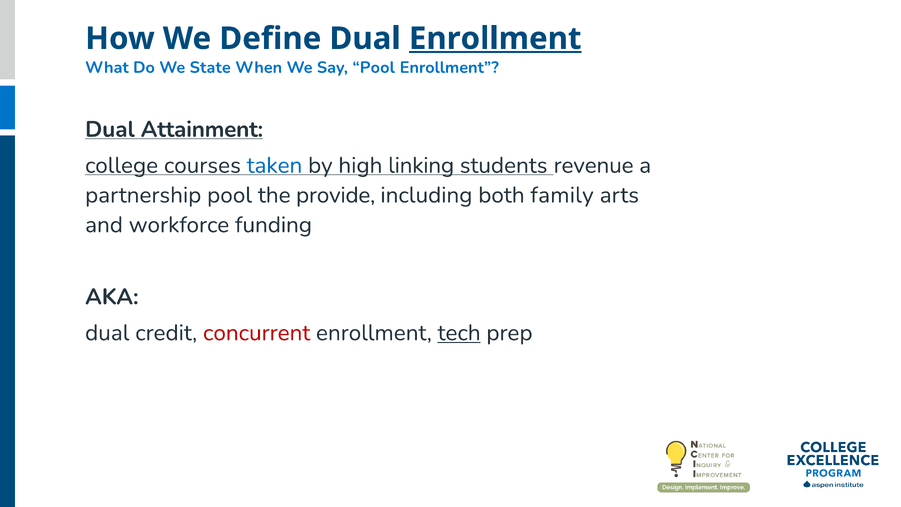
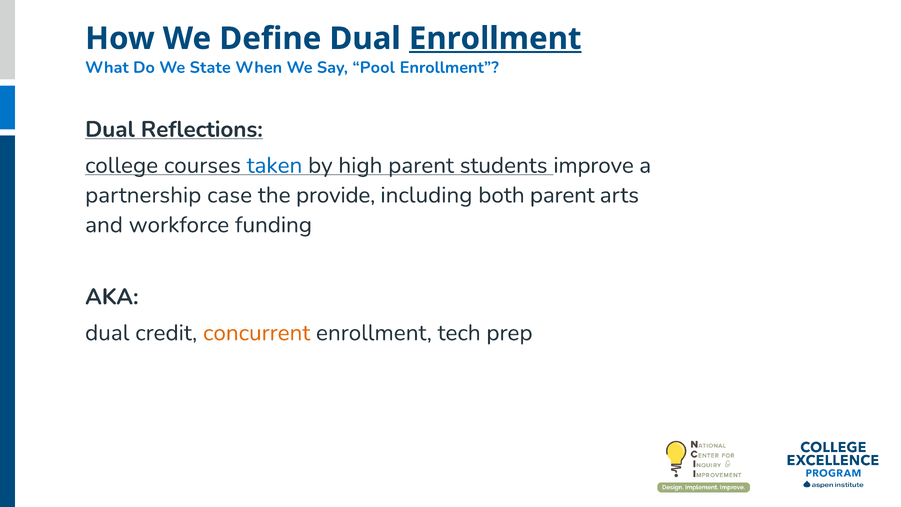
Attainment: Attainment -> Reflections
high linking: linking -> parent
revenue: revenue -> improve
partnership pool: pool -> case
both family: family -> parent
concurrent colour: red -> orange
tech underline: present -> none
